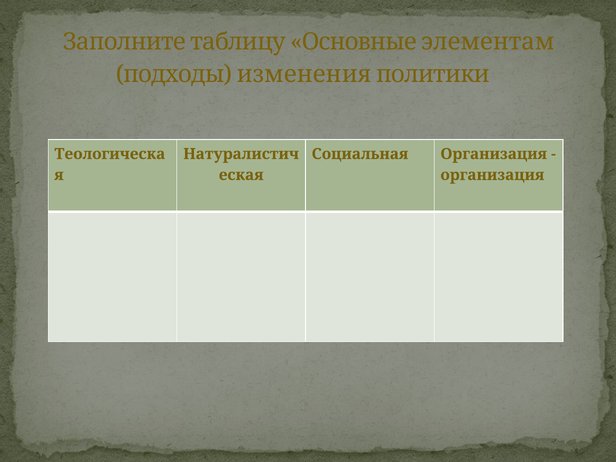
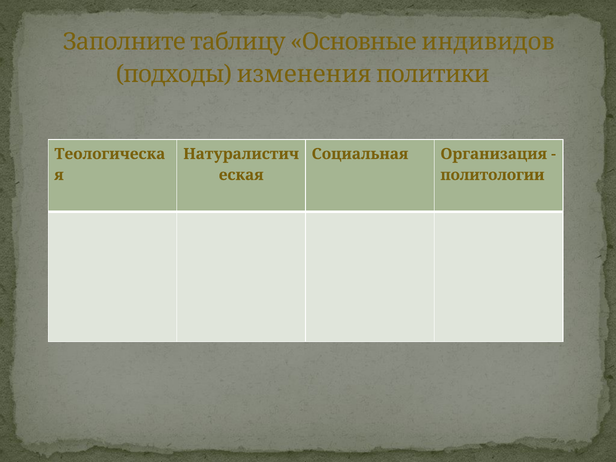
элементам: элементам -> индивидов
организация at (492, 175): организация -> политологии
